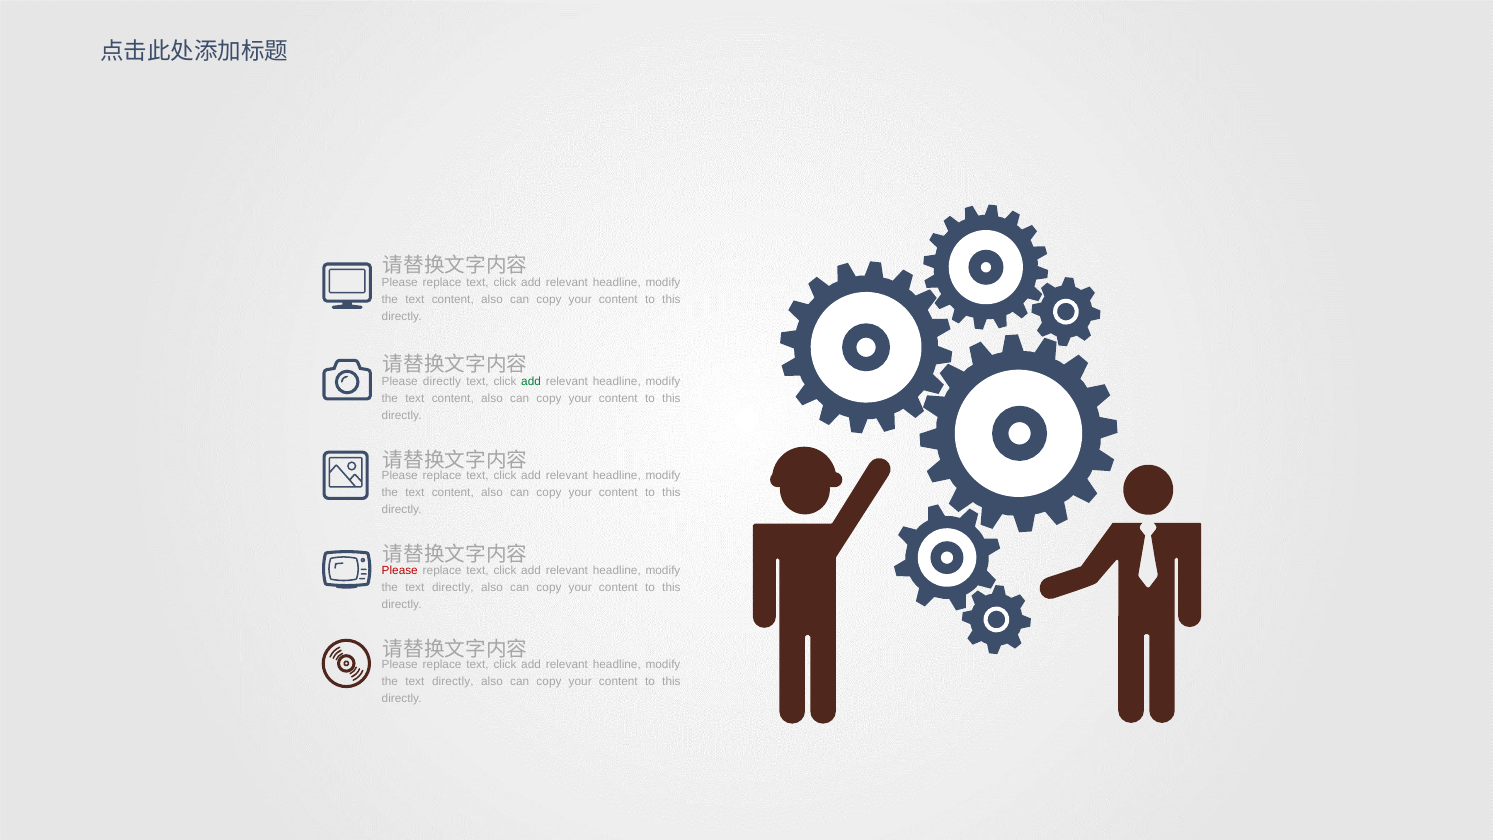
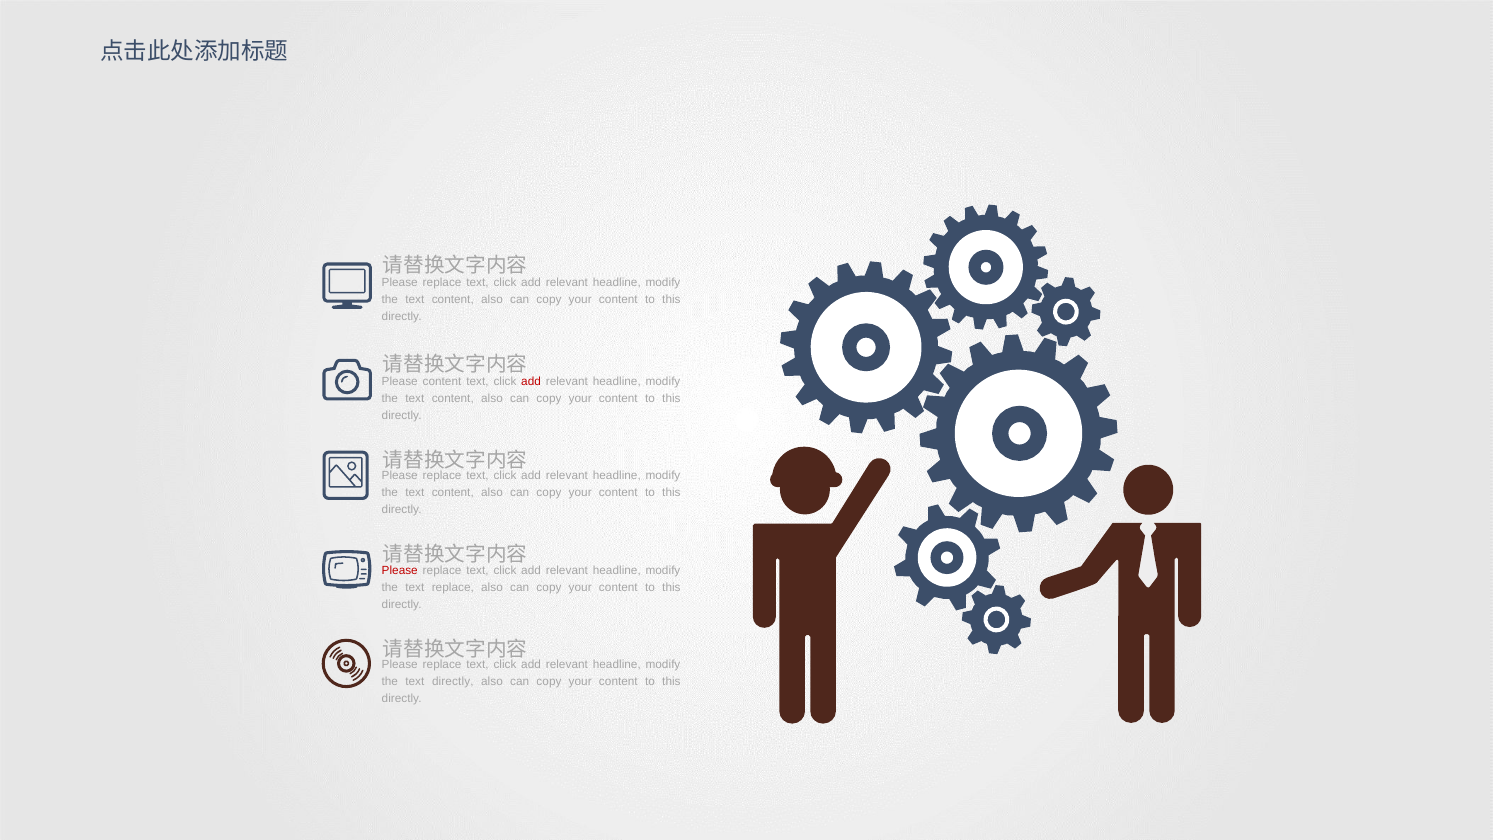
Please directly: directly -> content
add at (531, 382) colour: green -> red
directly at (453, 587): directly -> replace
